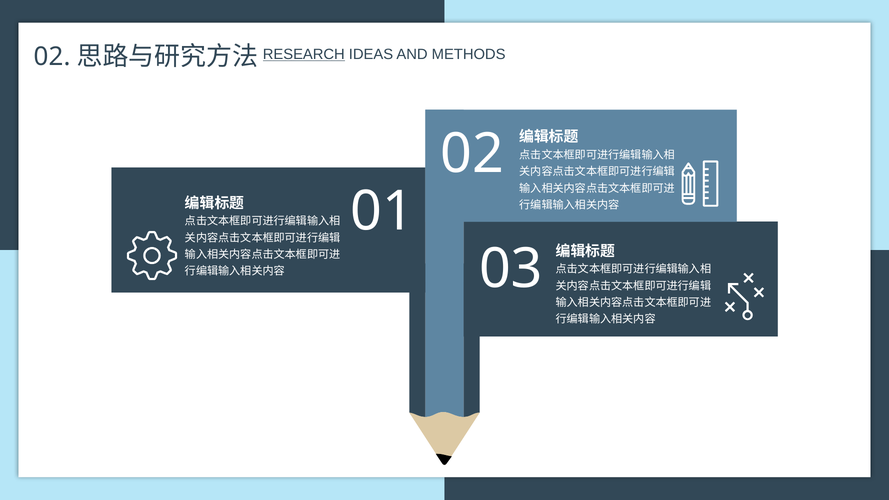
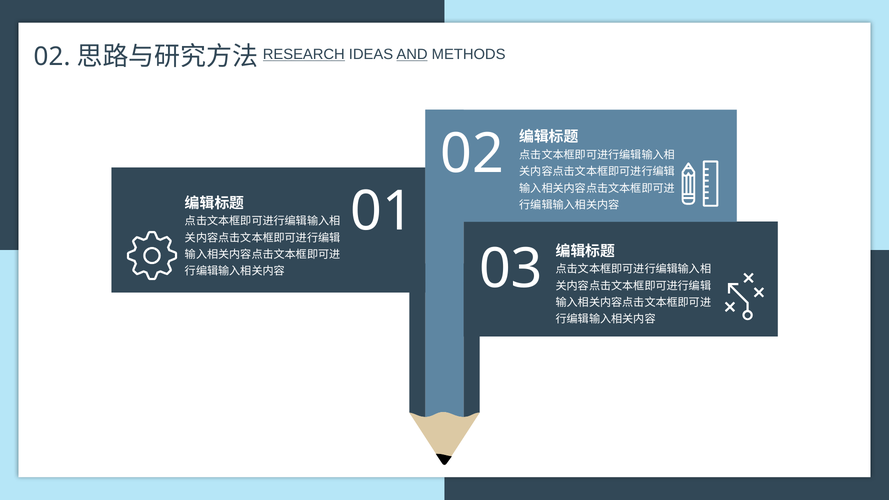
AND underline: none -> present
